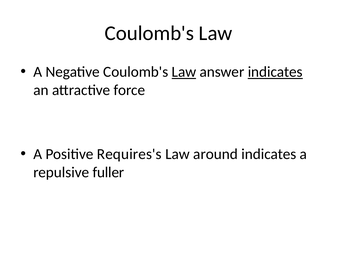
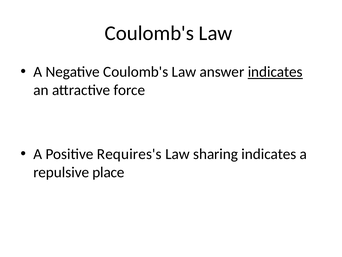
Law at (184, 72) underline: present -> none
around: around -> sharing
fuller: fuller -> place
